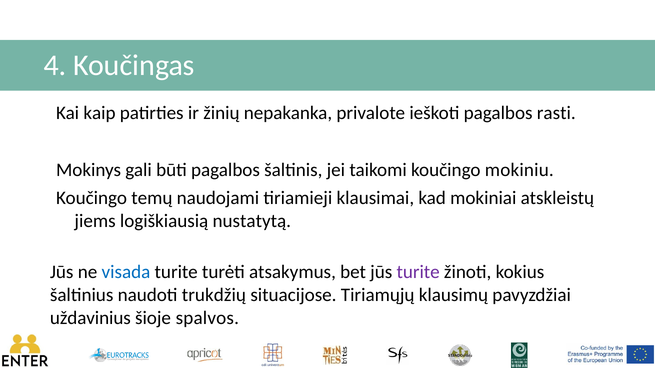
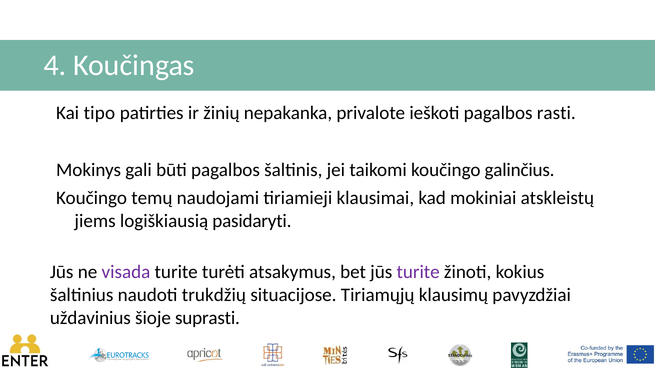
kaip: kaip -> tipo
mokiniu: mokiniu -> galinčius
nustatytą: nustatytą -> pasidaryti
visada colour: blue -> purple
spalvos: spalvos -> suprasti
